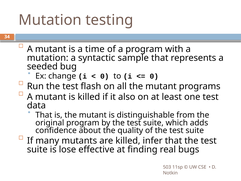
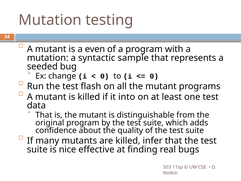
time: time -> even
also: also -> into
lose: lose -> nice
